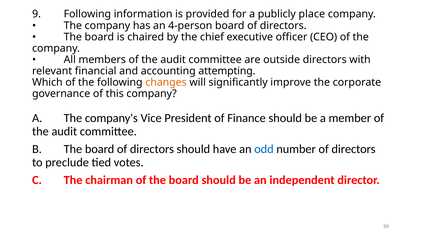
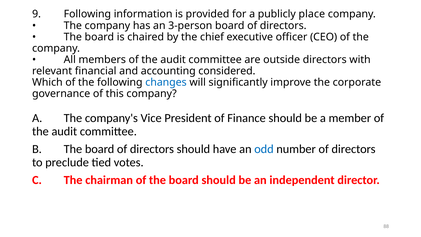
4-person: 4-person -> 3-person
attempting: attempting -> considered
changes colour: orange -> blue
